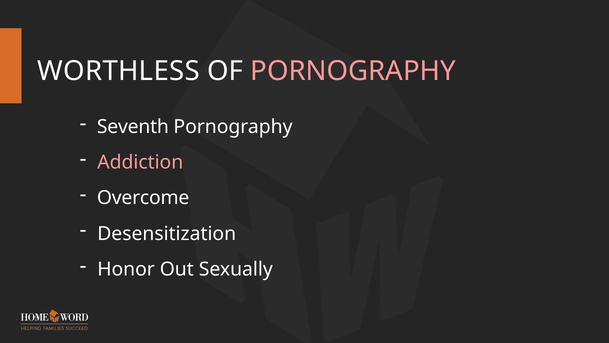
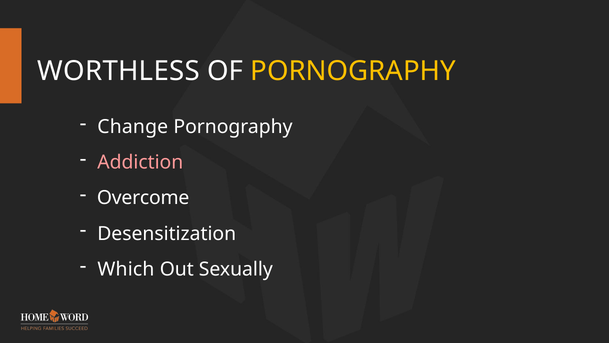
PORNOGRAPHY at (353, 71) colour: pink -> yellow
Seventh: Seventh -> Change
Honor: Honor -> Which
